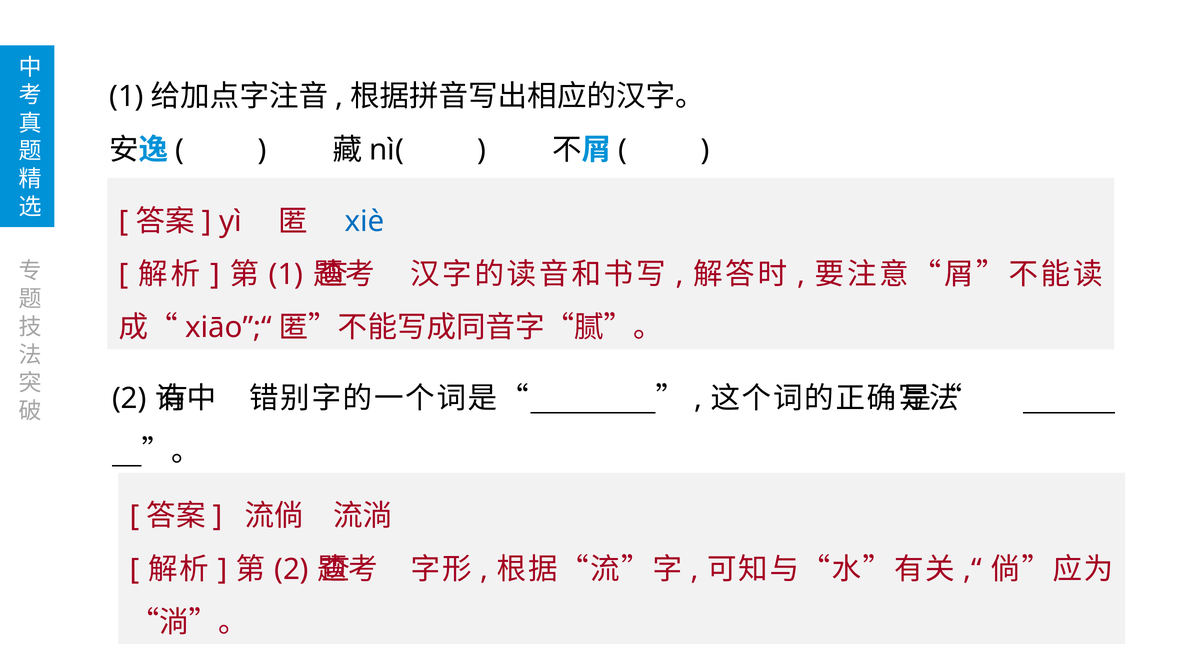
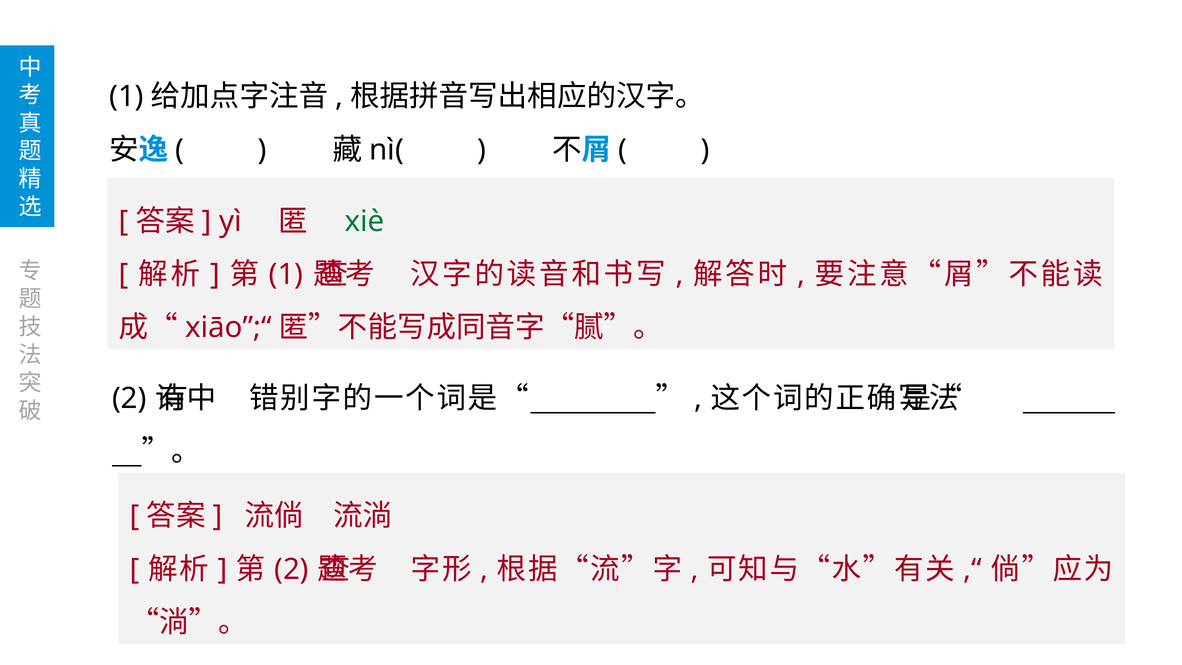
xiè colour: blue -> green
